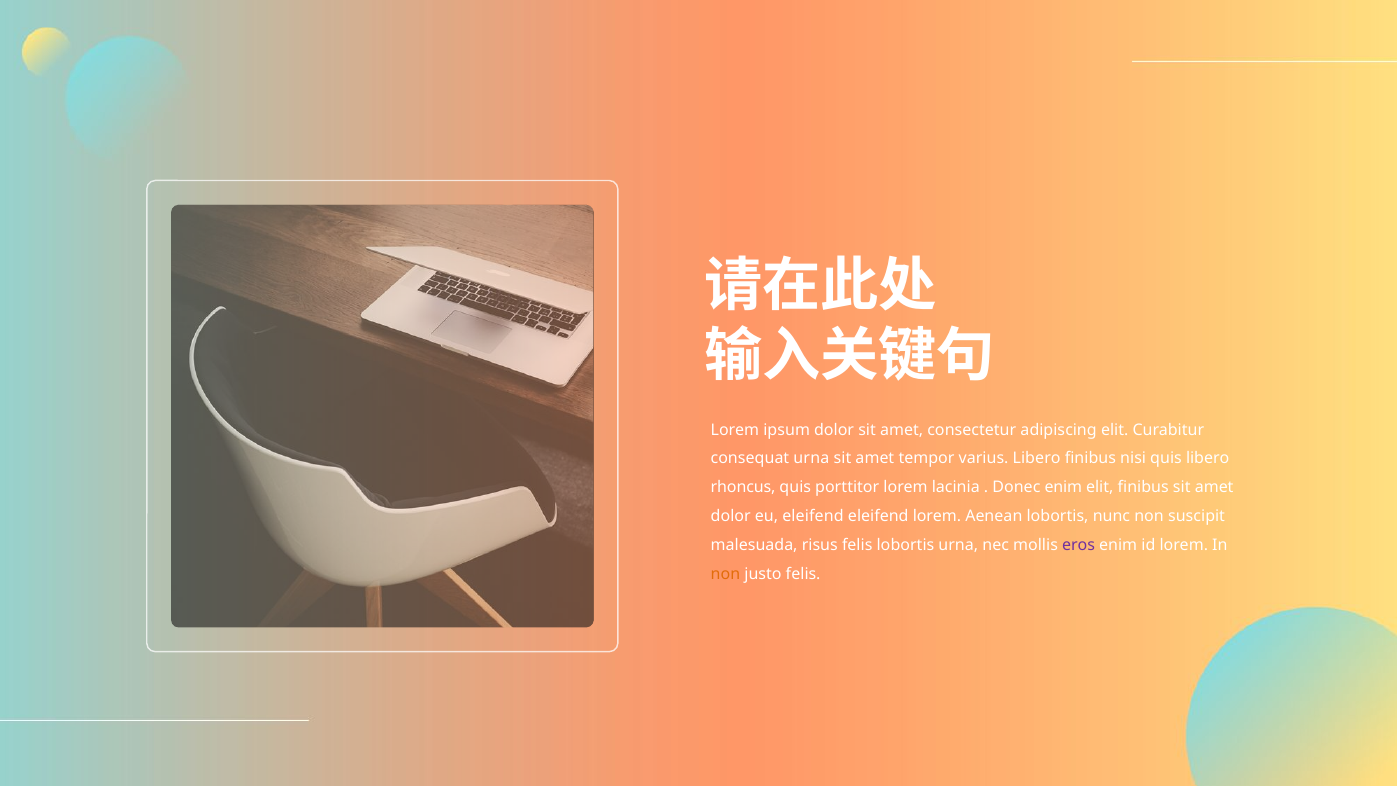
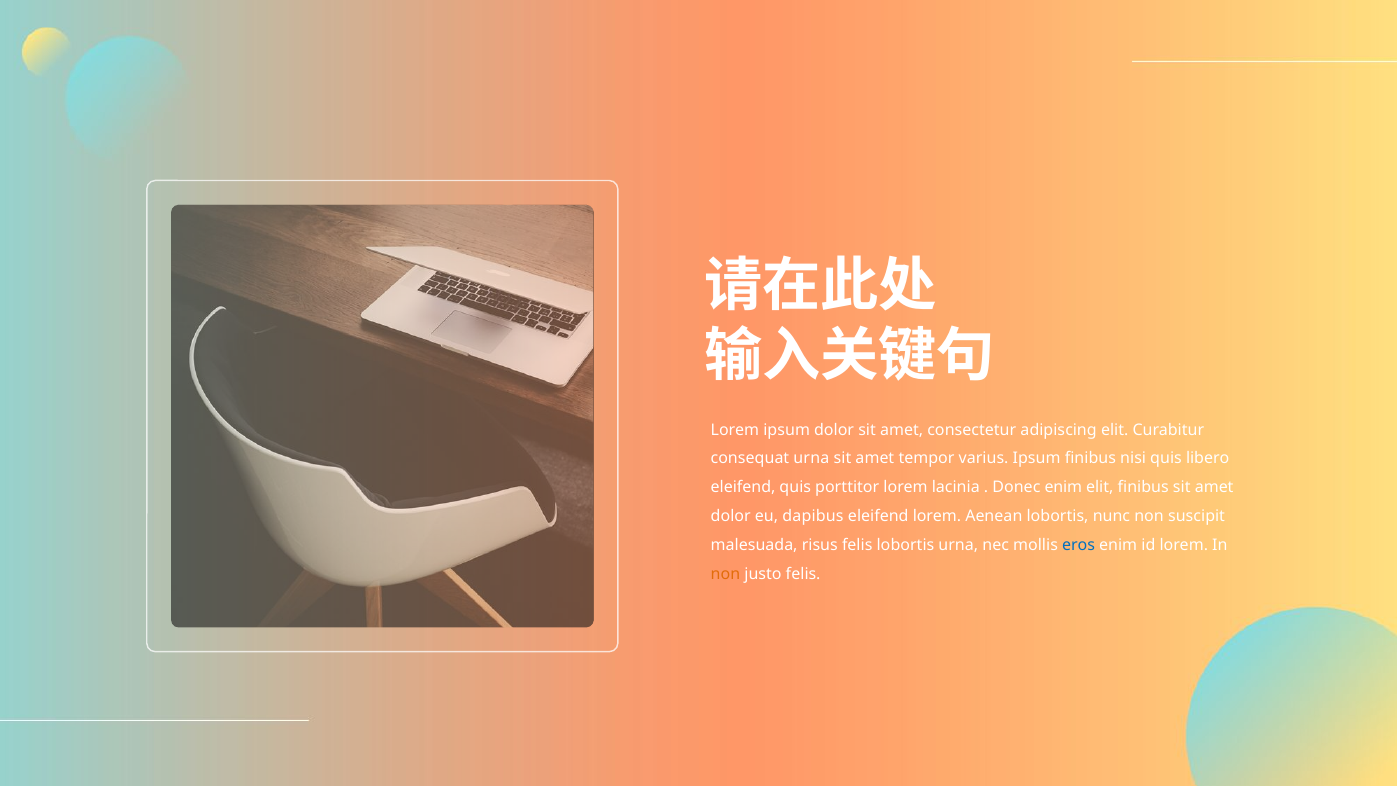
varius Libero: Libero -> Ipsum
rhoncus at (743, 487): rhoncus -> eleifend
eu eleifend: eleifend -> dapibus
eros colour: purple -> blue
